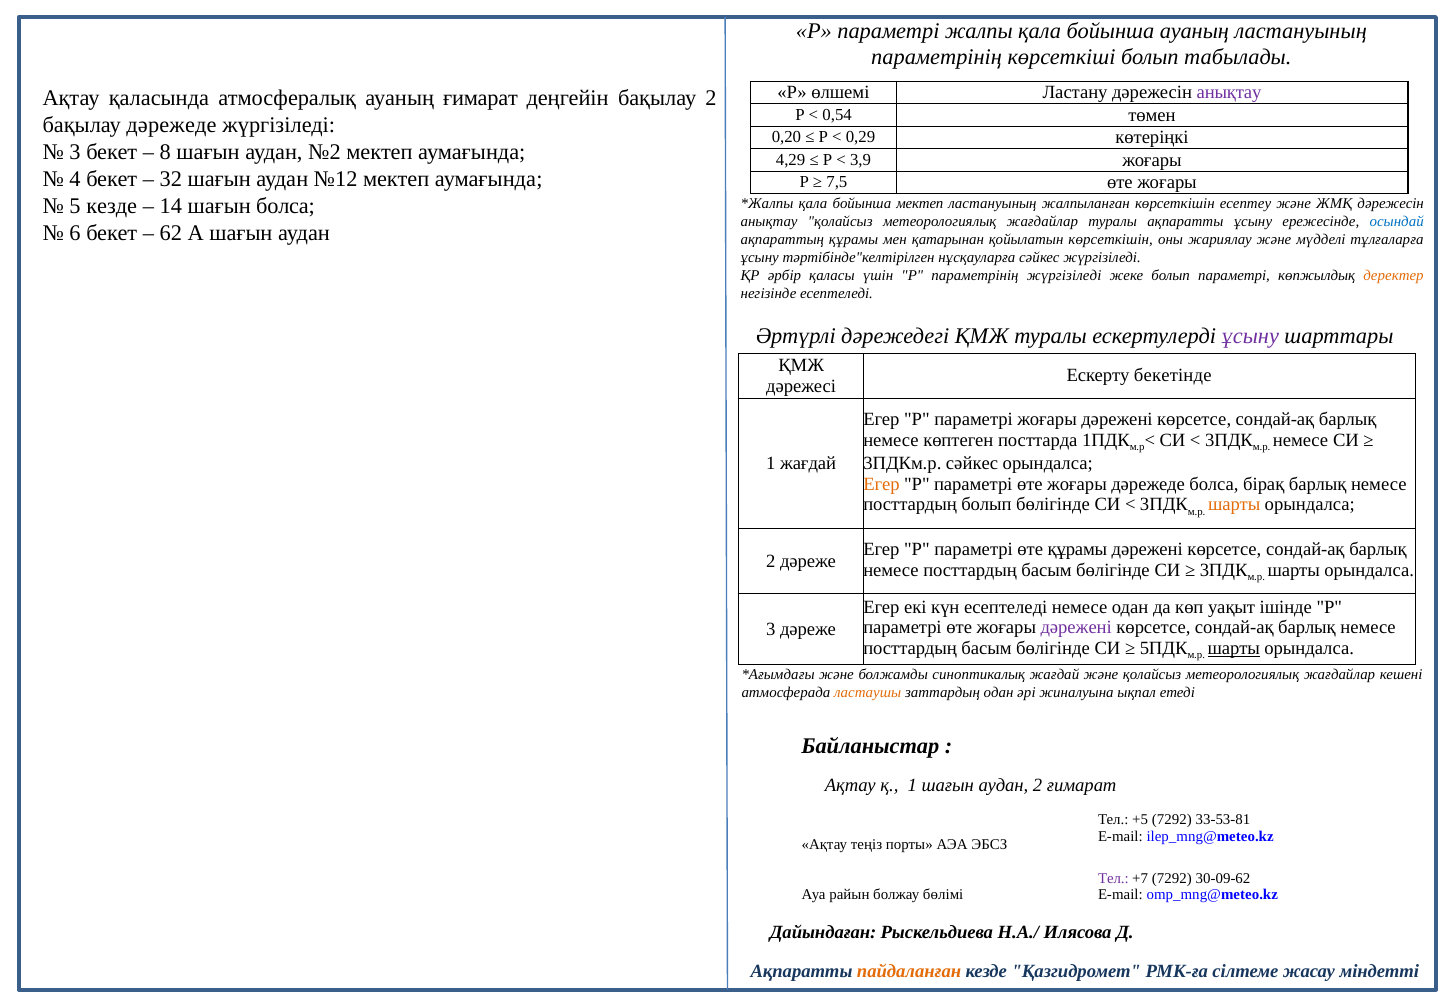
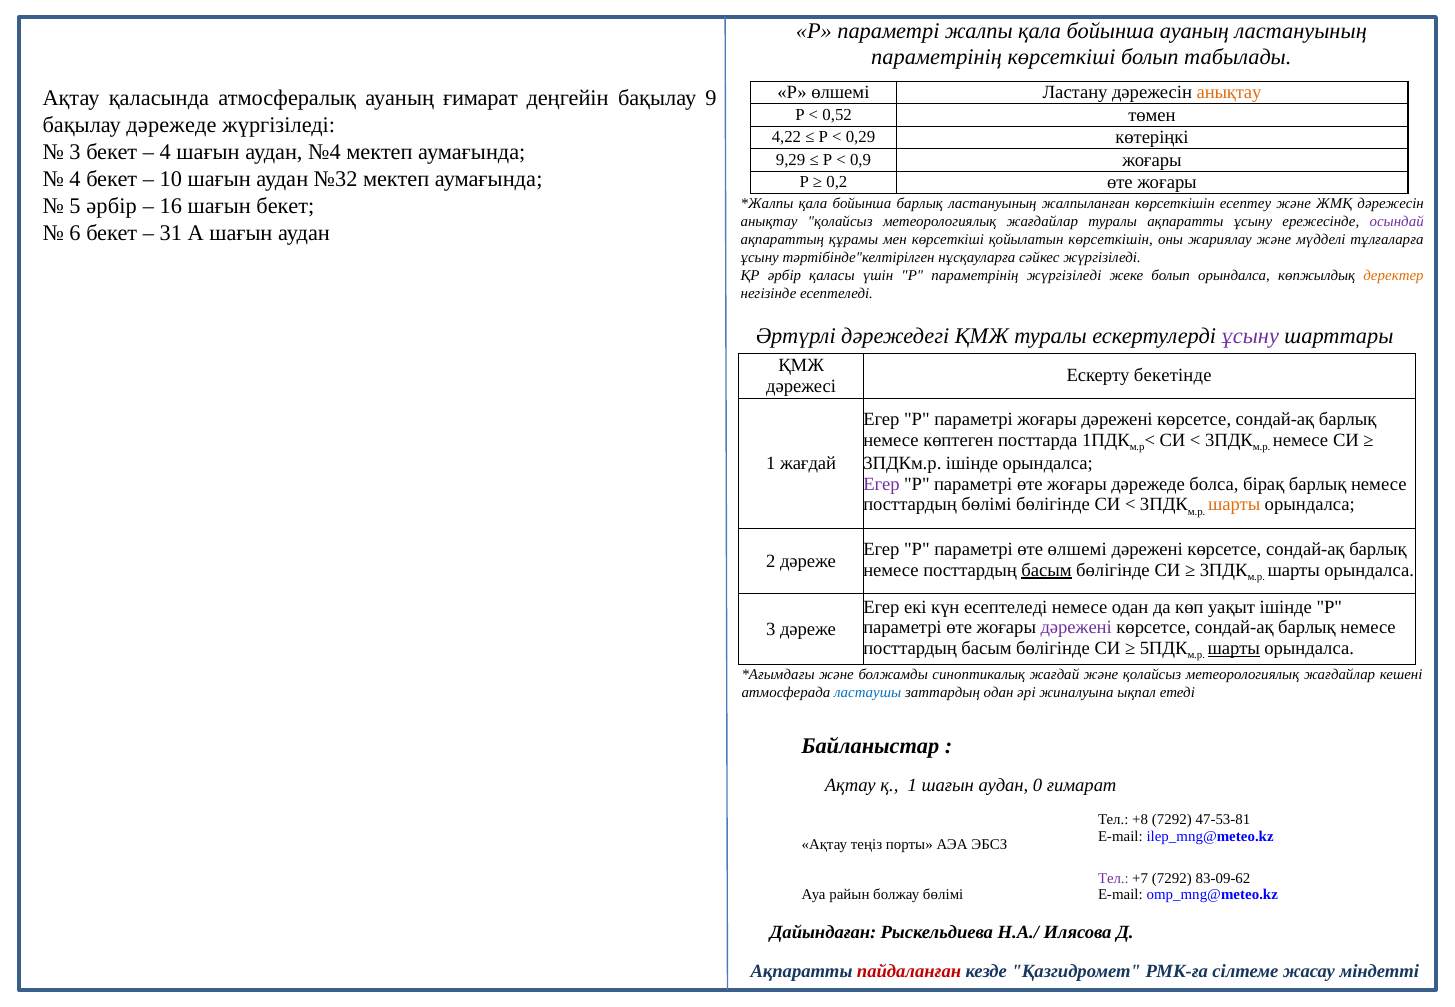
анықтау at (1229, 93) colour: purple -> orange
бақылау 2: 2 -> 9
0,54: 0,54 -> 0,52
0,20: 0,20 -> 4,22
8 at (165, 152): 8 -> 4
№2: №2 -> №4
4,29: 4,29 -> 9,29
3,9: 3,9 -> 0,9
32: 32 -> 10
№12: №12 -> №32
7,5: 7,5 -> 0,2
5 кезде: кезде -> әрбір
14: 14 -> 16
шағын болса: болса -> бекет
бойынша мектеп: мектеп -> барлық
осындай colour: blue -> purple
62: 62 -> 31
мен қатарынан: қатарынан -> көрсеткіші
болып параметрі: параметрі -> орындалса
3ПДКм.р сәйкес: сәйкес -> ішінде
Егер at (882, 484) colour: orange -> purple
посттардың болып: болып -> бөлімі
өте құрамы: құрамы -> өлшемі
басым at (1046, 570) underline: none -> present
ластаушы colour: orange -> blue
аудан 2: 2 -> 0
+5: +5 -> +8
33-53-81: 33-53-81 -> 47-53-81
30-09-62: 30-09-62 -> 83-09-62
пайдаланған colour: orange -> red
